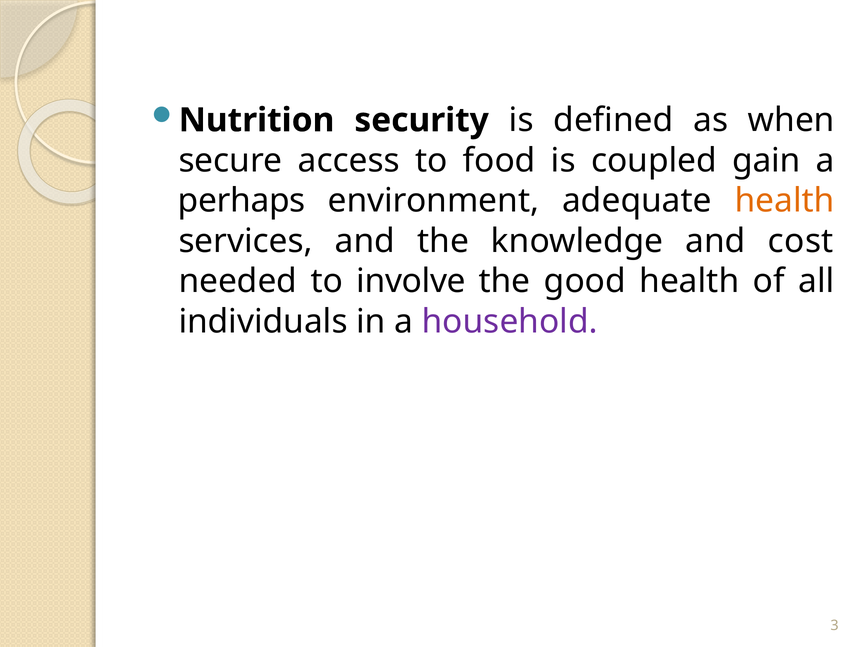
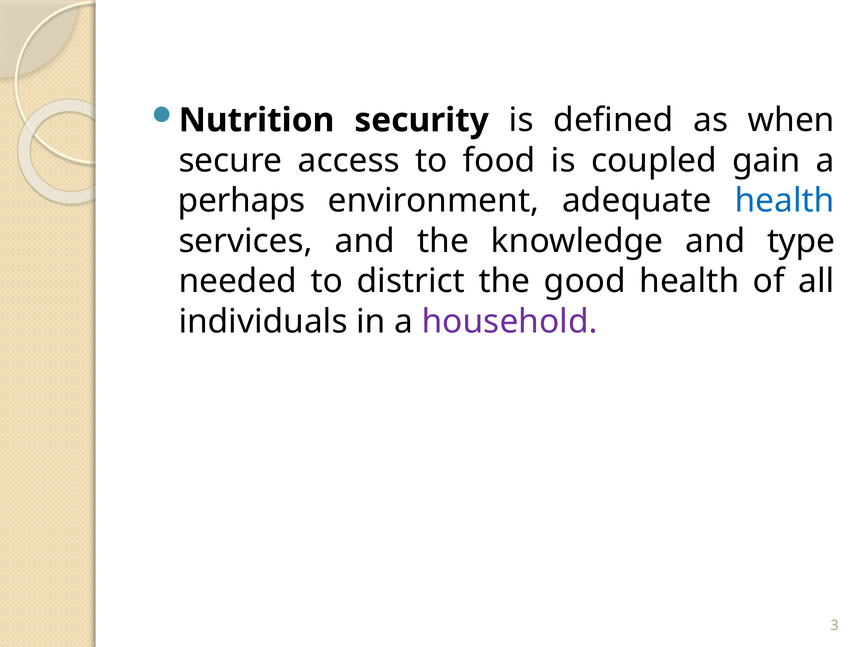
health at (785, 201) colour: orange -> blue
cost: cost -> type
involve: involve -> district
